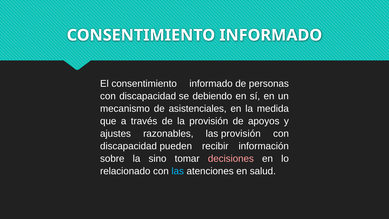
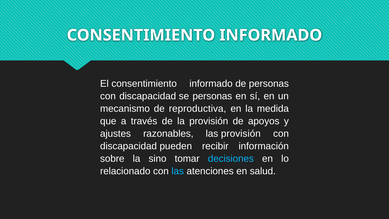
se debiendo: debiendo -> personas
asistenciales: asistenciales -> reproductiva
decisiones colour: pink -> light blue
